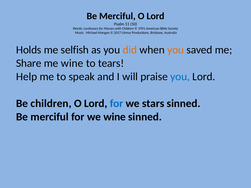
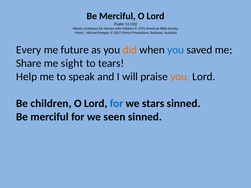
Holds: Holds -> Every
selfish: selfish -> future
you at (176, 50) colour: orange -> blue
me wine: wine -> sight
you at (180, 77) colour: blue -> orange
we wine: wine -> seen
